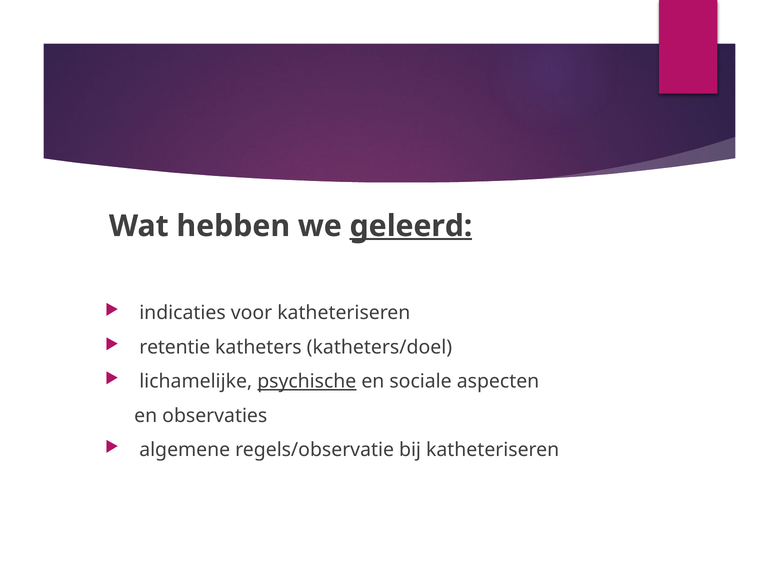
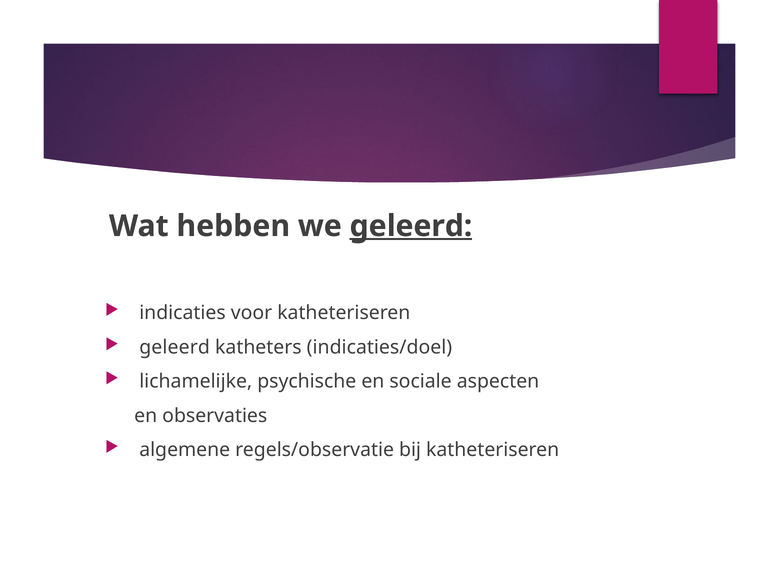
retentie at (175, 347): retentie -> geleerd
katheters/doel: katheters/doel -> indicaties/doel
psychische underline: present -> none
